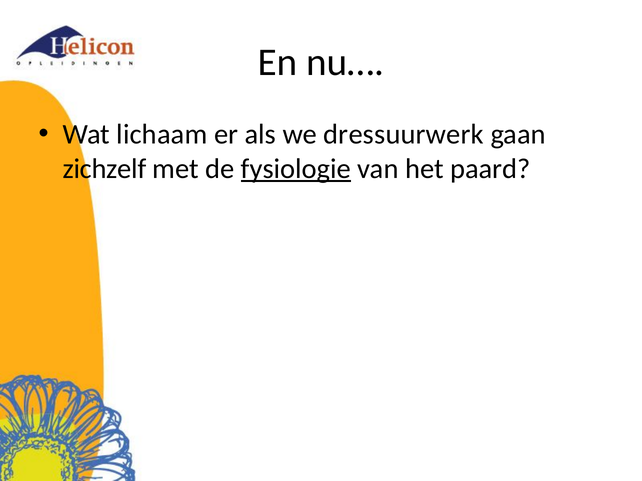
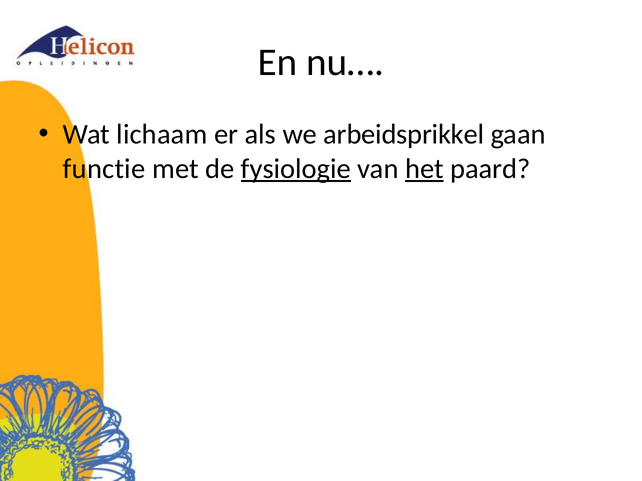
dressuurwerk: dressuurwerk -> arbeidsprikkel
zichzelf: zichzelf -> functie
het underline: none -> present
